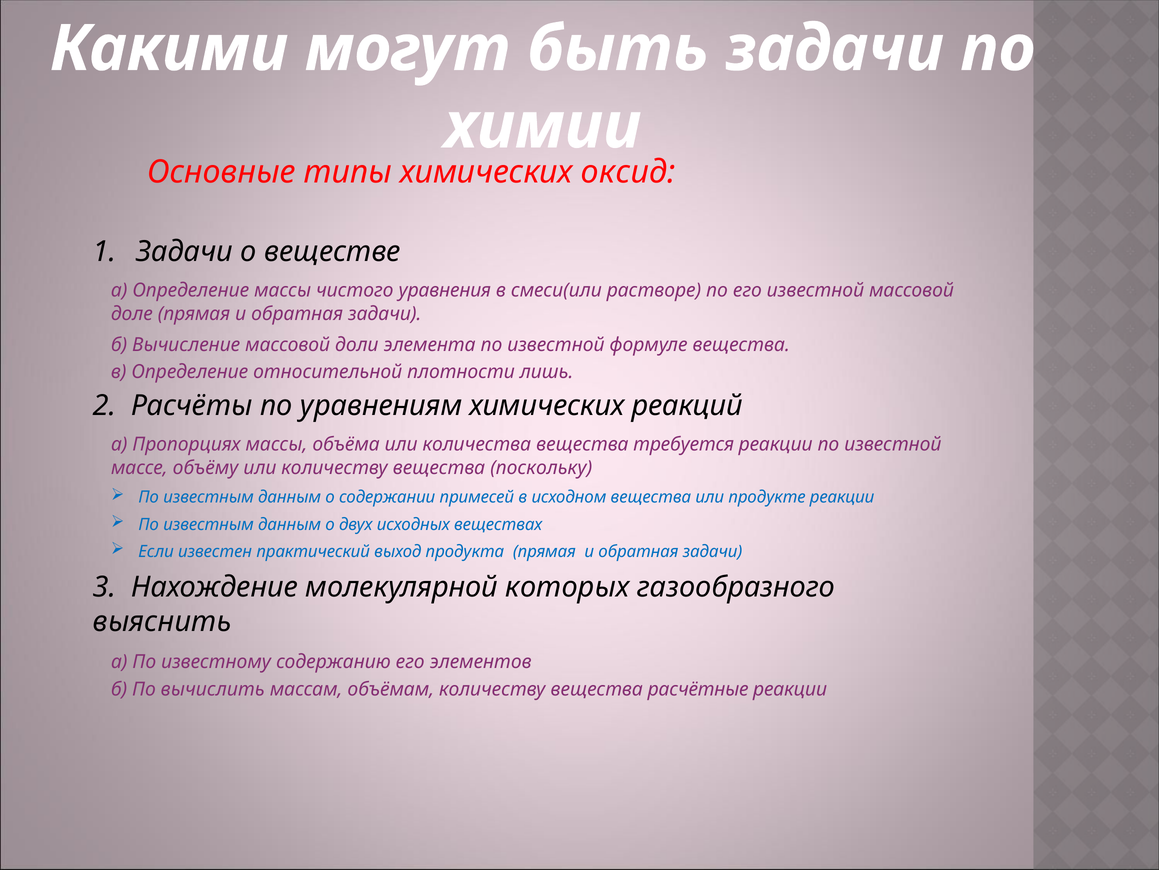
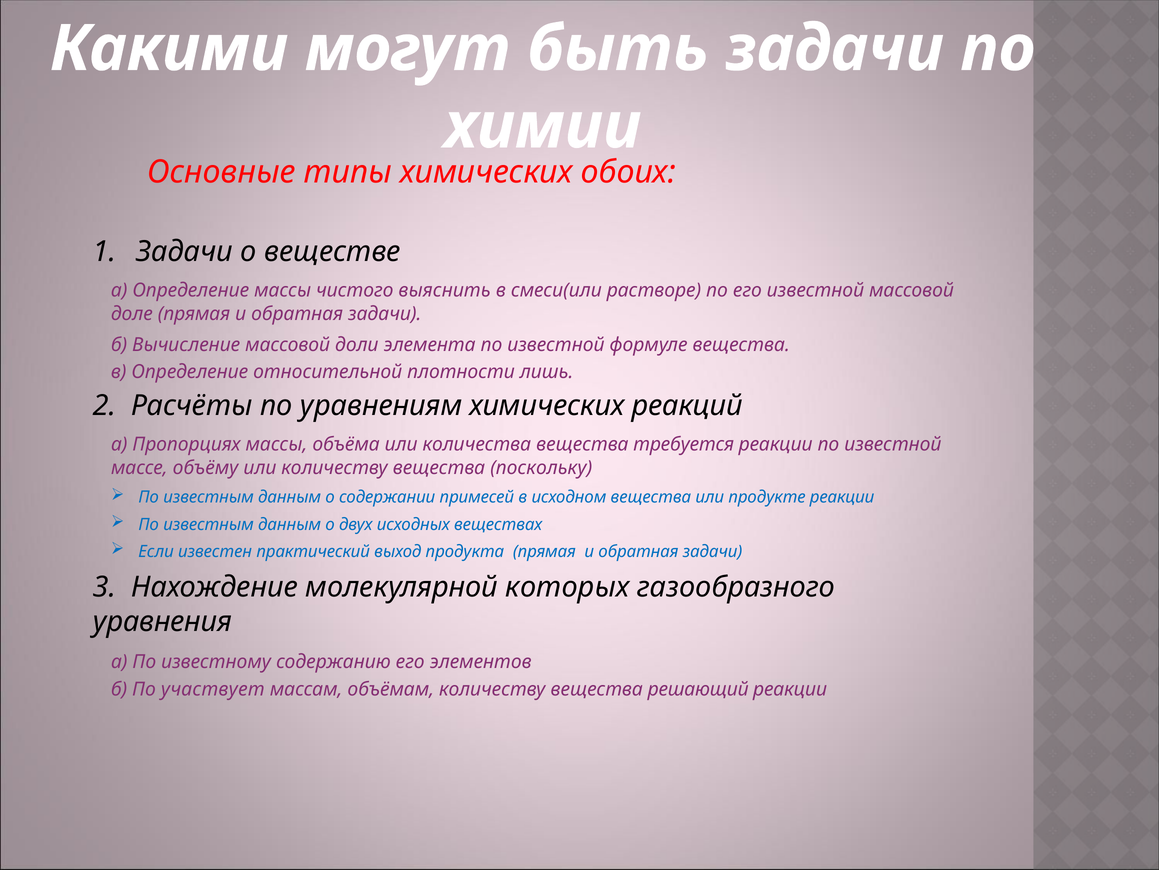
оксид: оксид -> обоих
уравнения: уравнения -> выяснить
выяснить: выяснить -> уравнения
вычислить: вычислить -> участвует
расчётные: расчётные -> решающий
